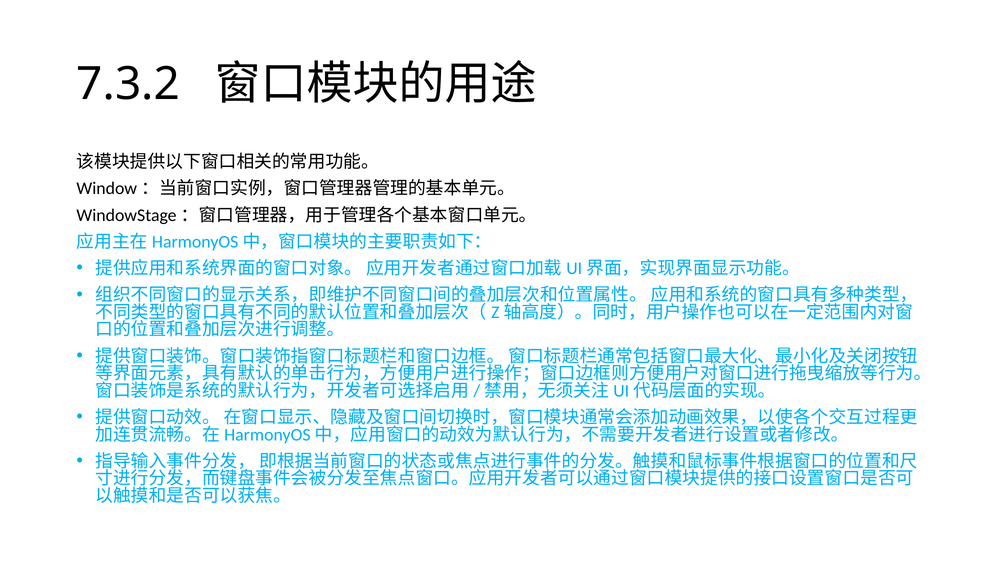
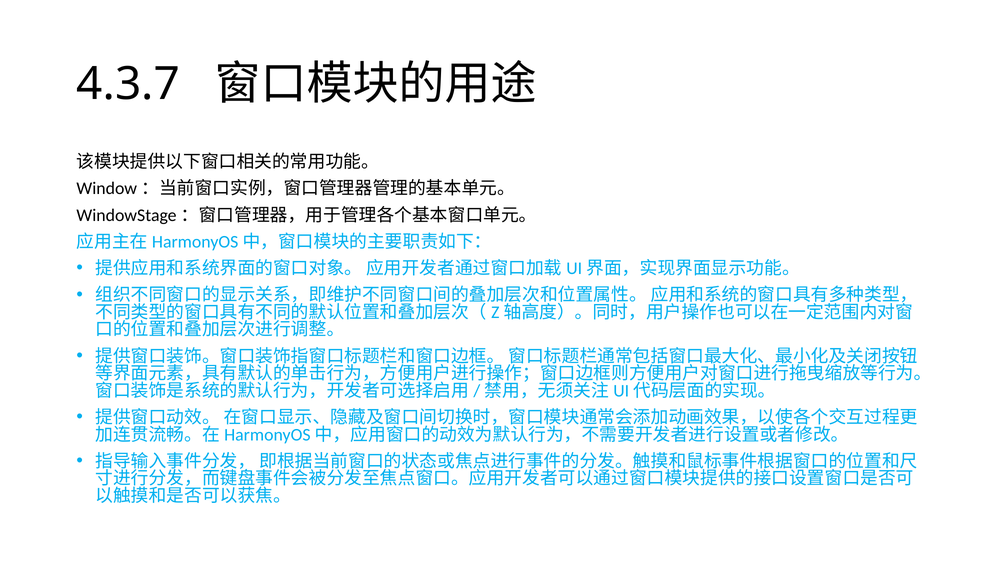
7.3.2: 7.3.2 -> 4.3.7
